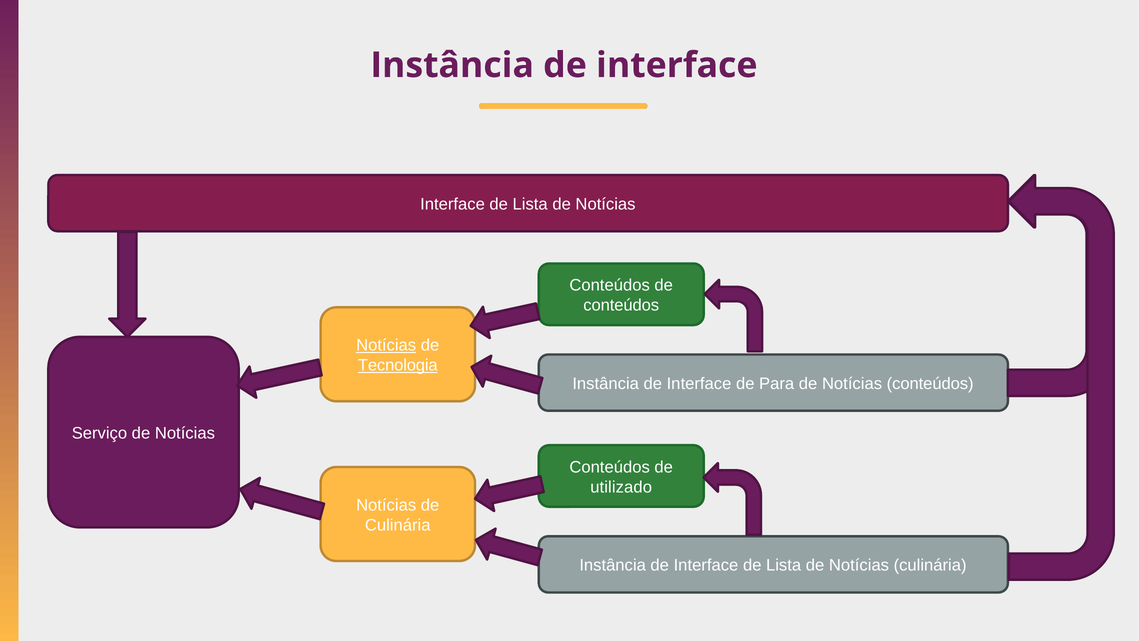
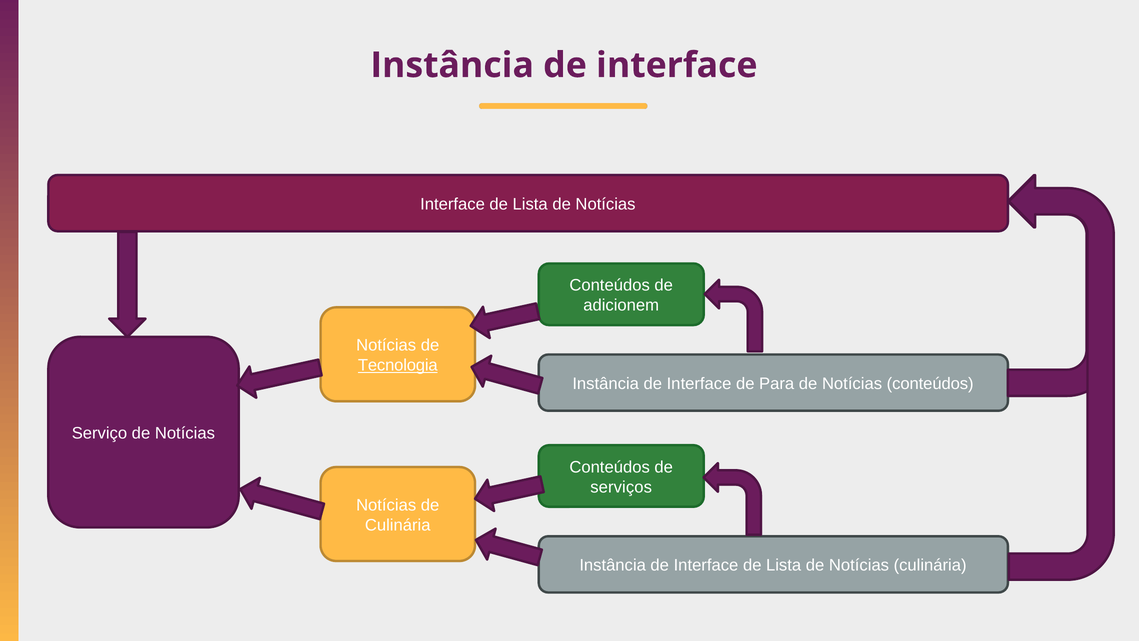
conteúdos at (621, 305): conteúdos -> adicionem
Notícias at (386, 345) underline: present -> none
utilizado: utilizado -> serviços
